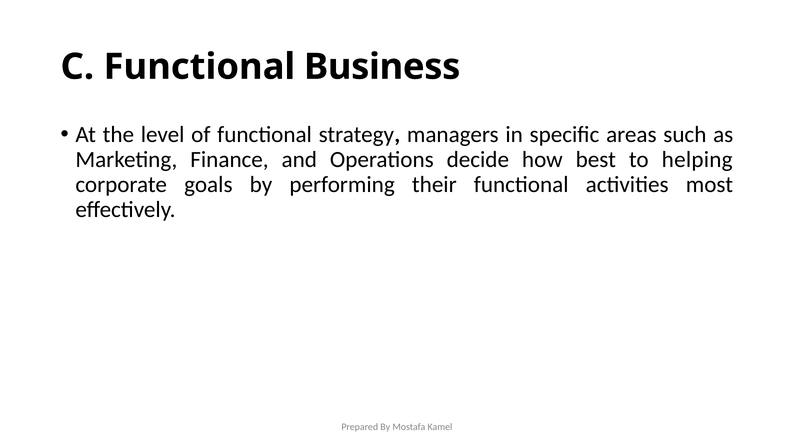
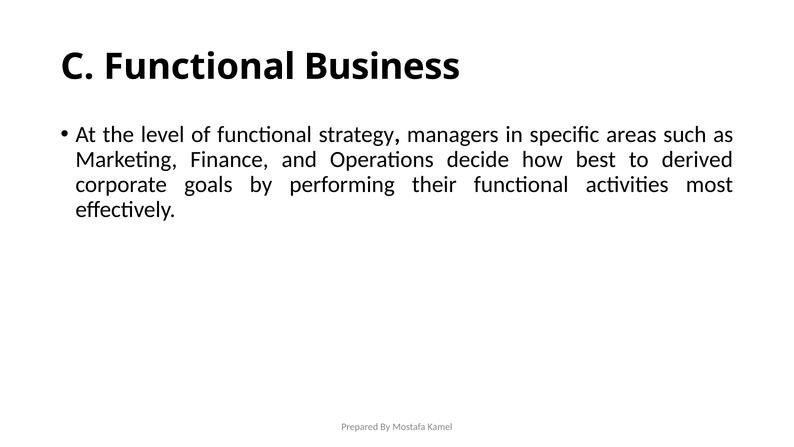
helping: helping -> derived
